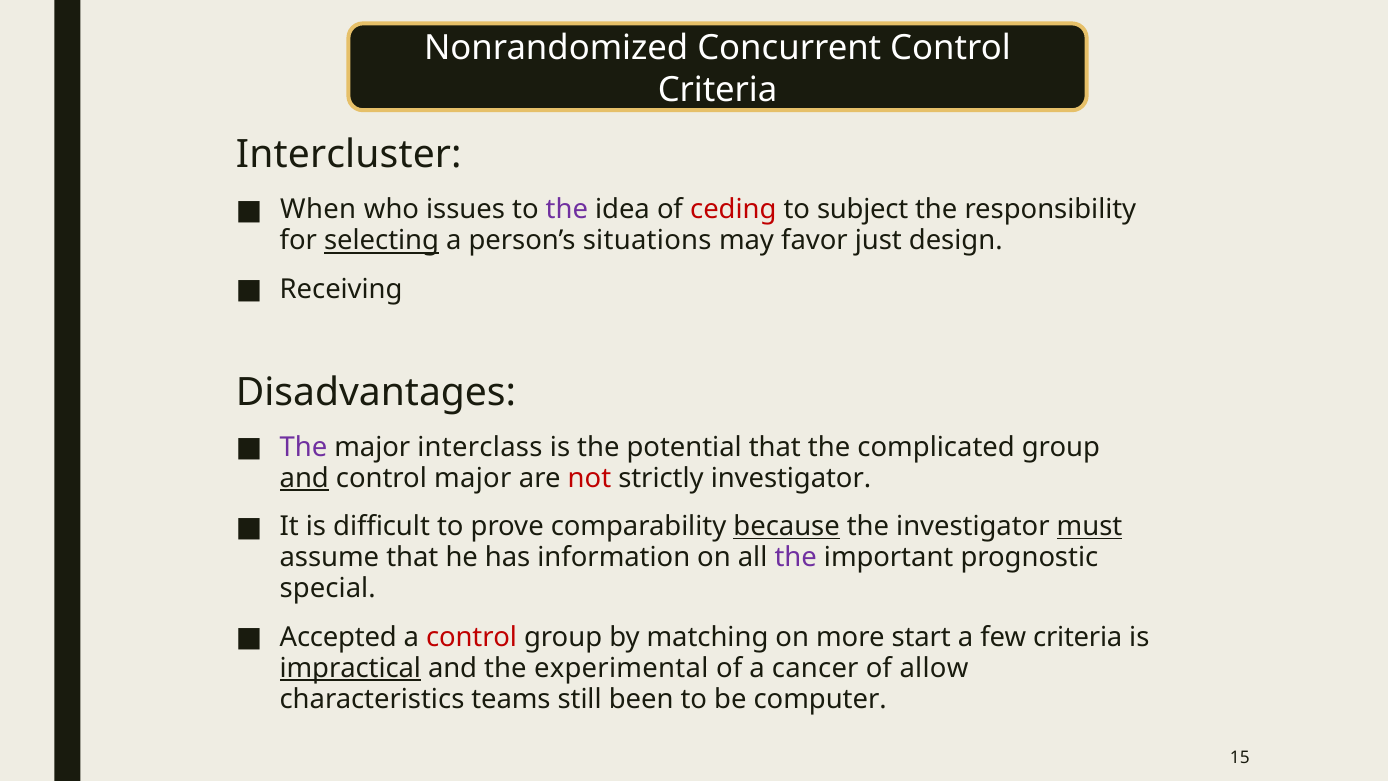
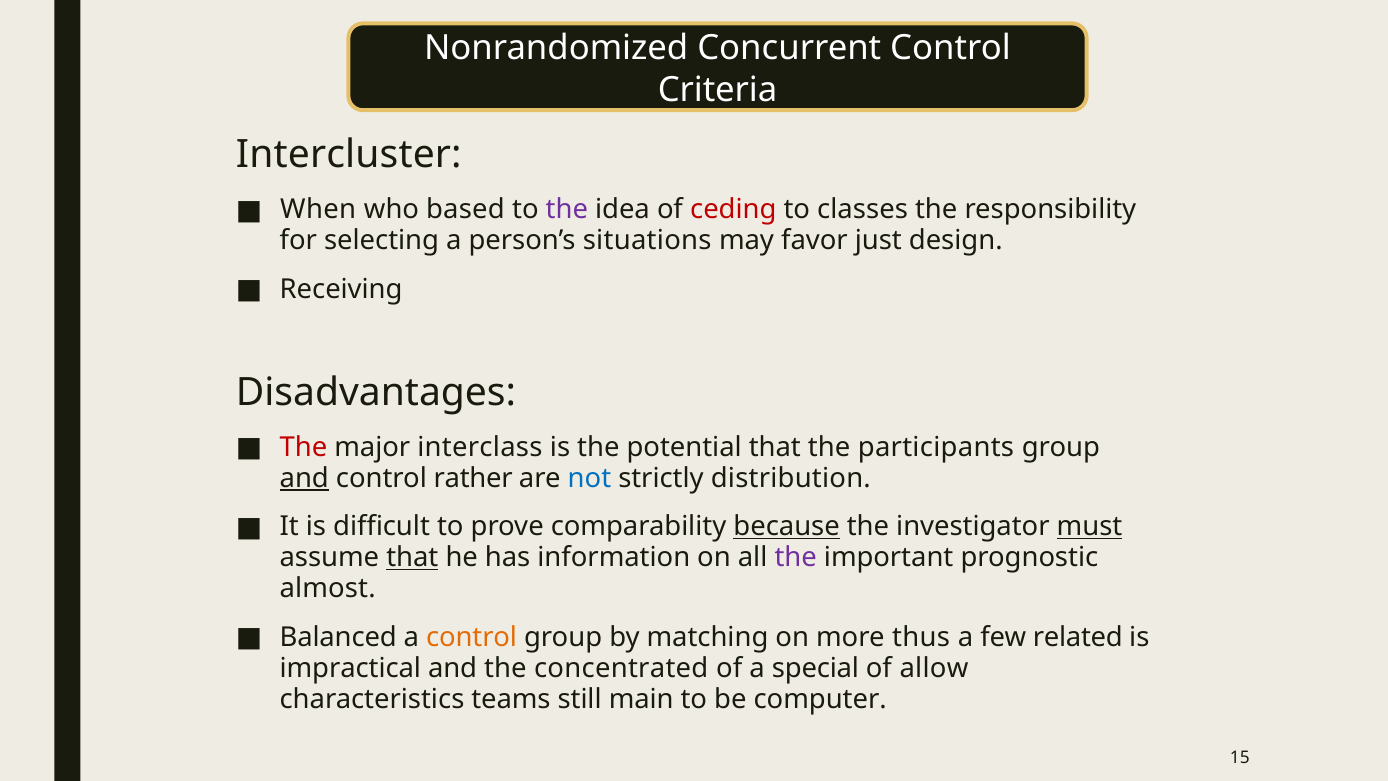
issues: issues -> based
subject: subject -> classes
selecting underline: present -> none
The at (303, 447) colour: purple -> red
complicated: complicated -> participants
control major: major -> rather
not colour: red -> blue
strictly investigator: investigator -> distribution
that at (412, 558) underline: none -> present
special: special -> almost
Accepted: Accepted -> Balanced
control at (472, 637) colour: red -> orange
start: start -> thus
few criteria: criteria -> related
impractical underline: present -> none
experimental: experimental -> concentrated
cancer: cancer -> special
been: been -> main
